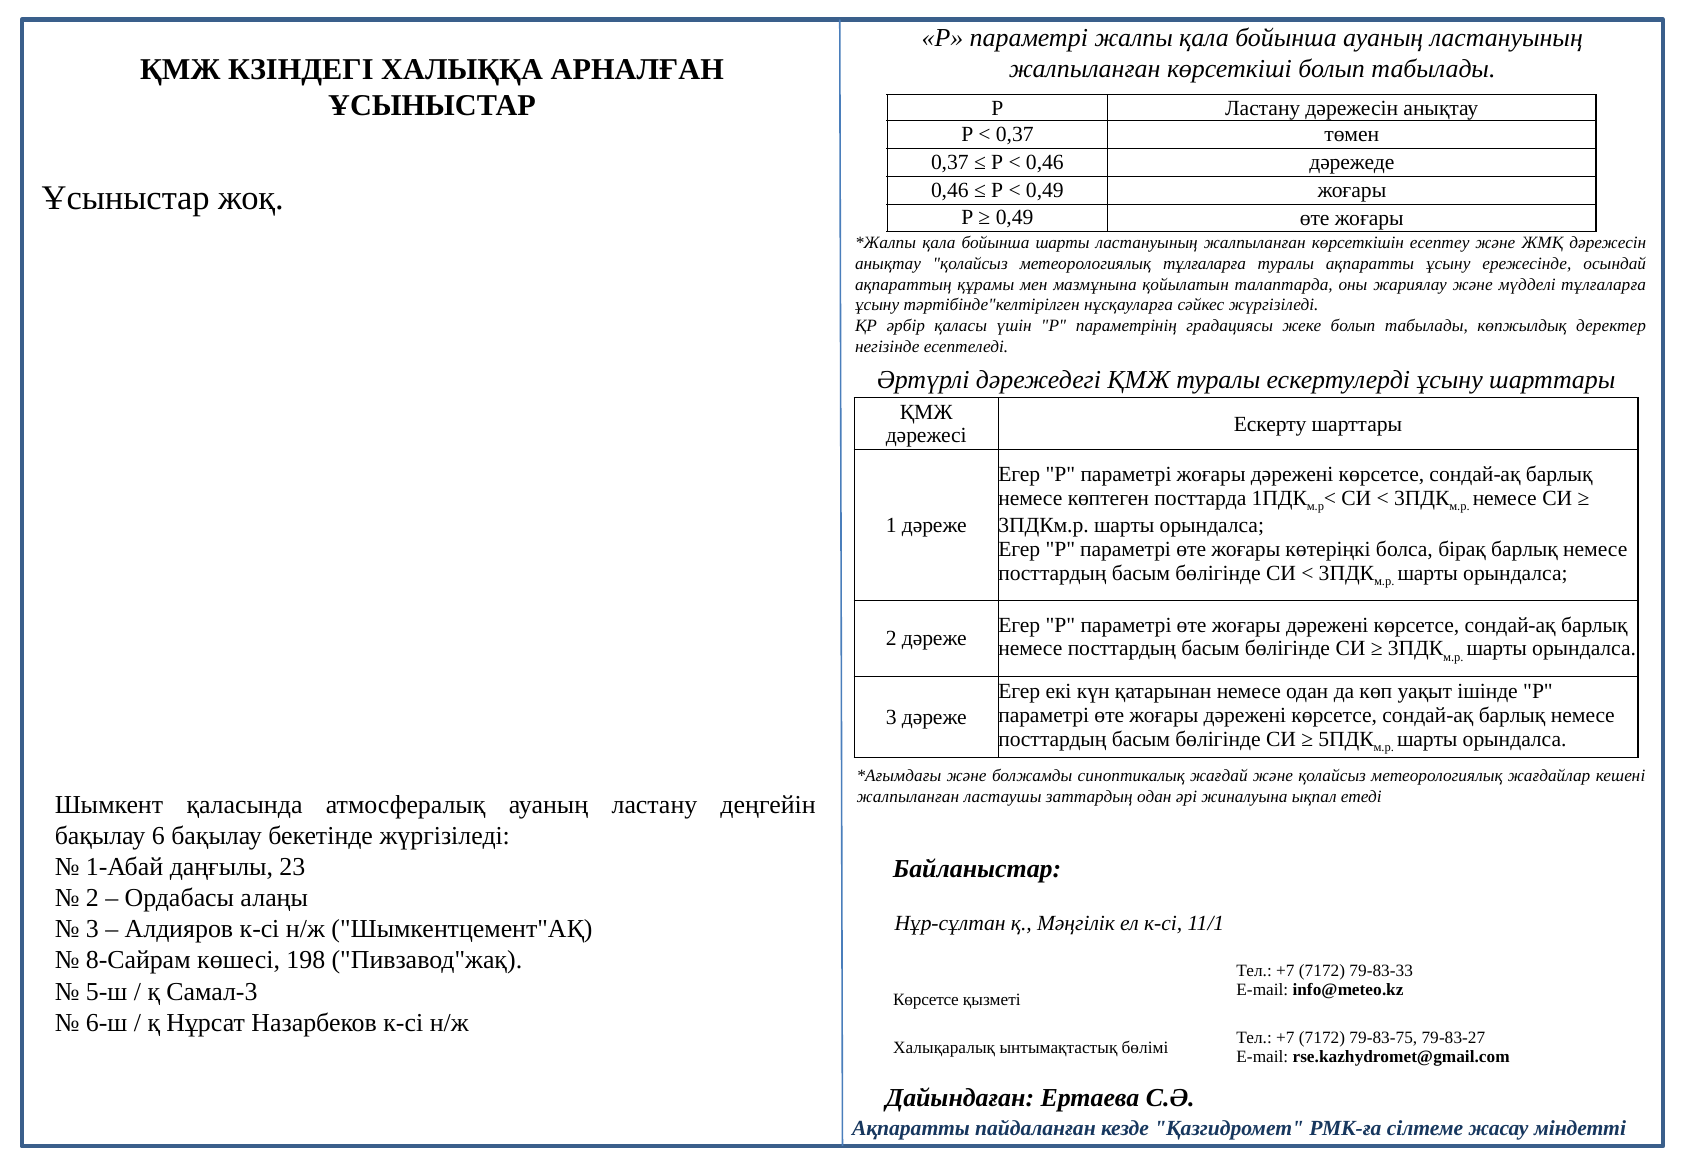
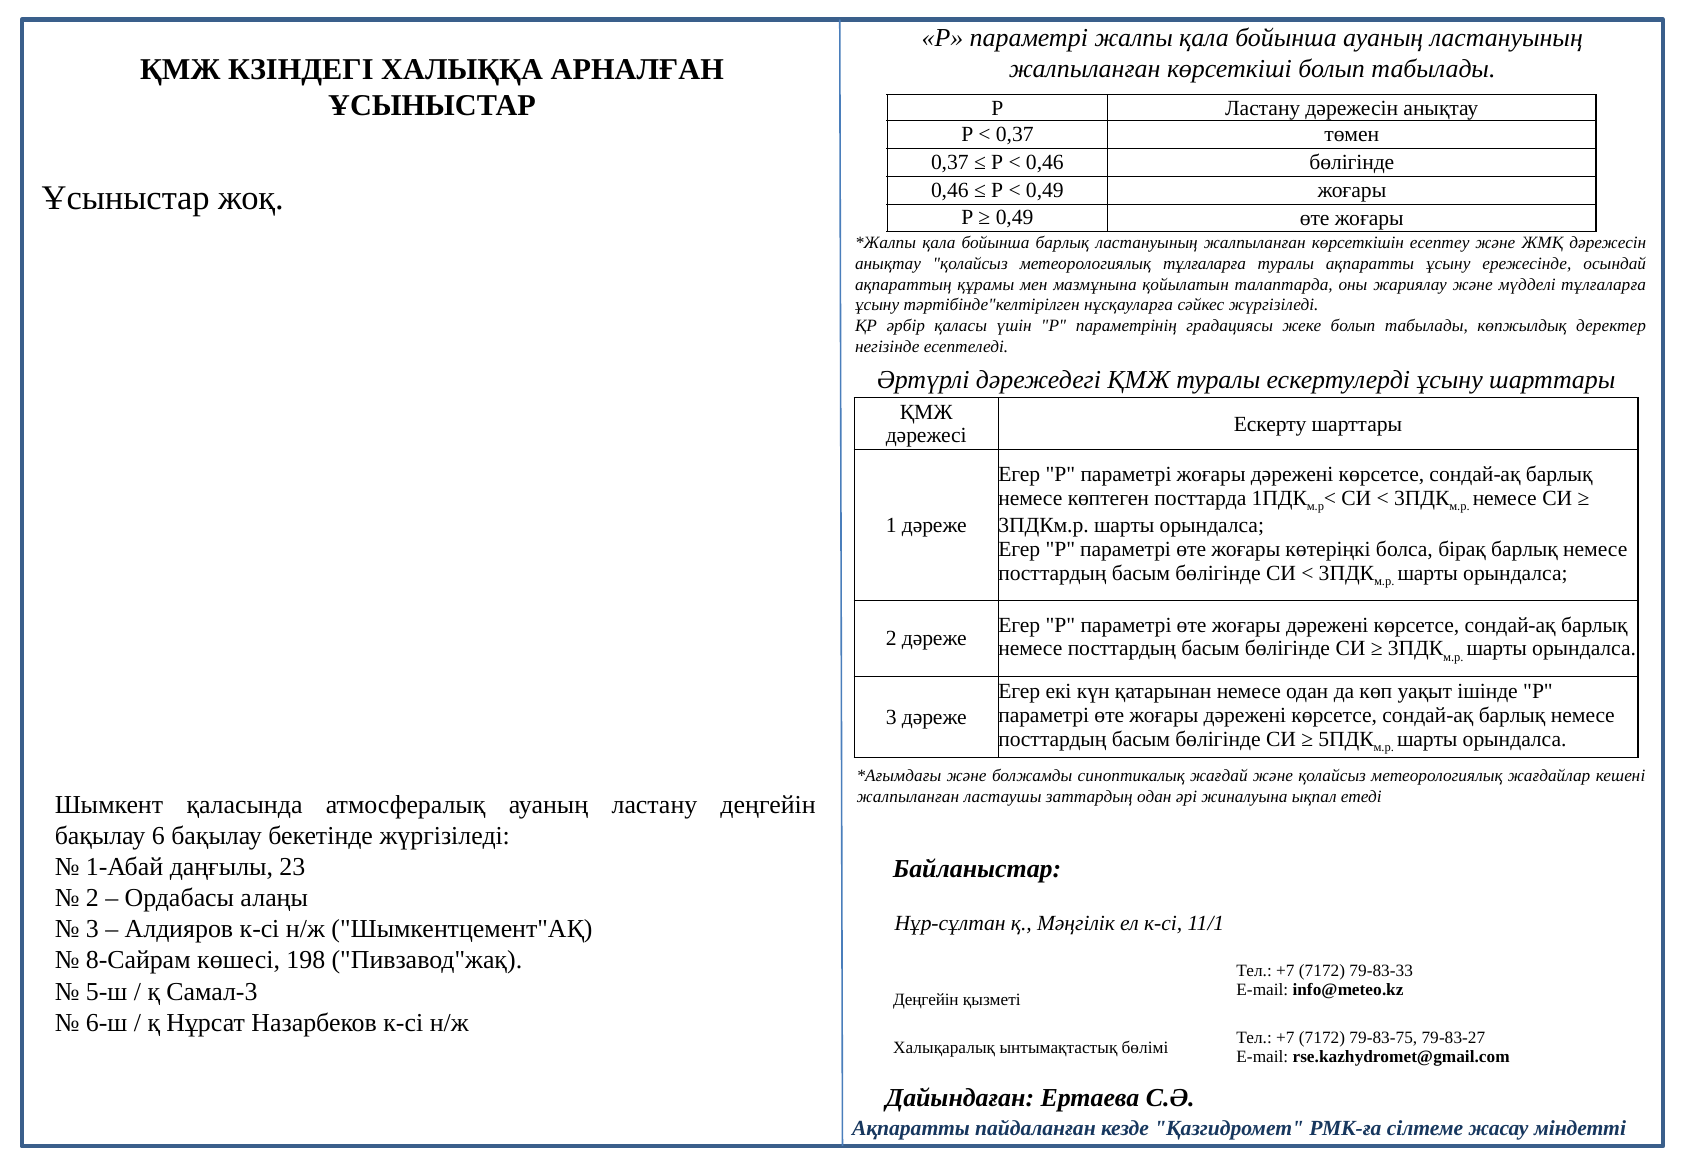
0,46 дәрежеде: дәрежеде -> бөлігінде
бойынша шарты: шарты -> барлық
Көрсетсе at (926, 1000): Көрсетсе -> Деңгейін
